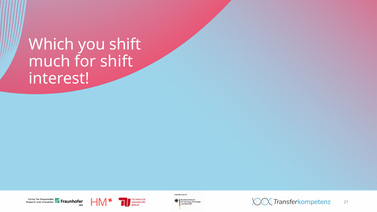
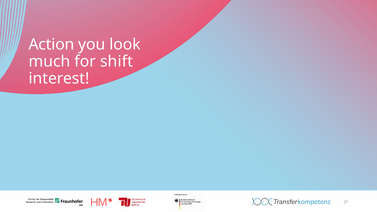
Which: Which -> Action
you shift: shift -> look
